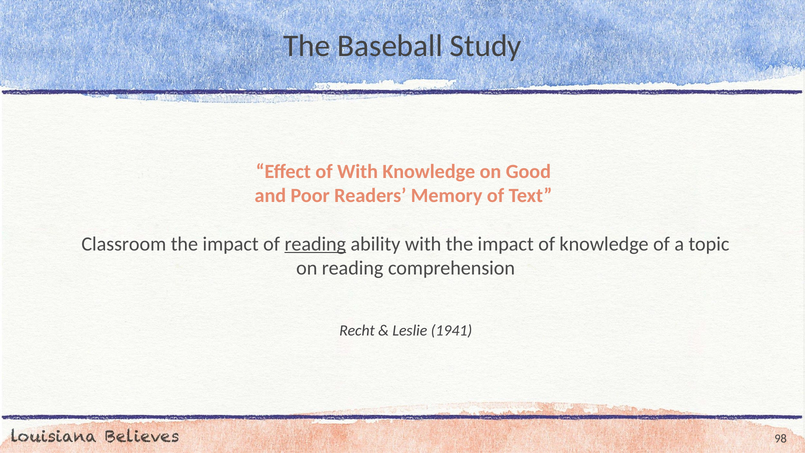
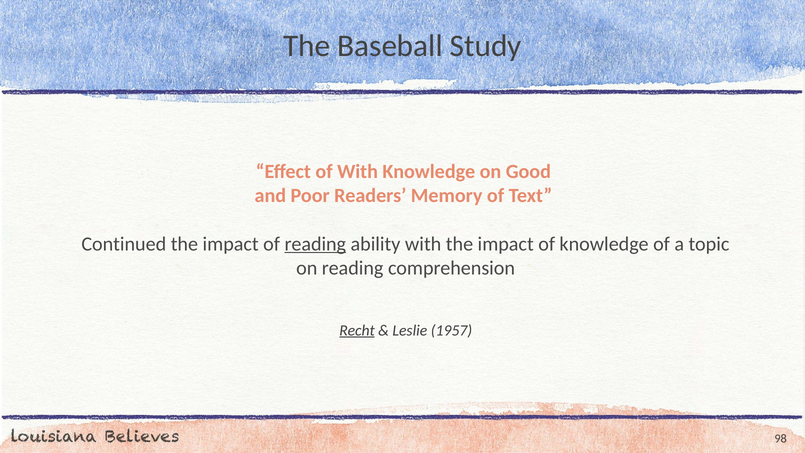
Classroom: Classroom -> Continued
Recht underline: none -> present
1941: 1941 -> 1957
